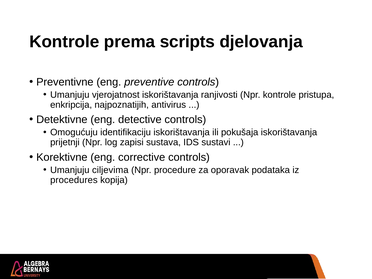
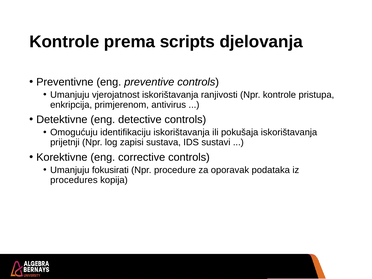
najpoznatijih: najpoznatijih -> primjerenom
ciljevima: ciljevima -> fokusirati
